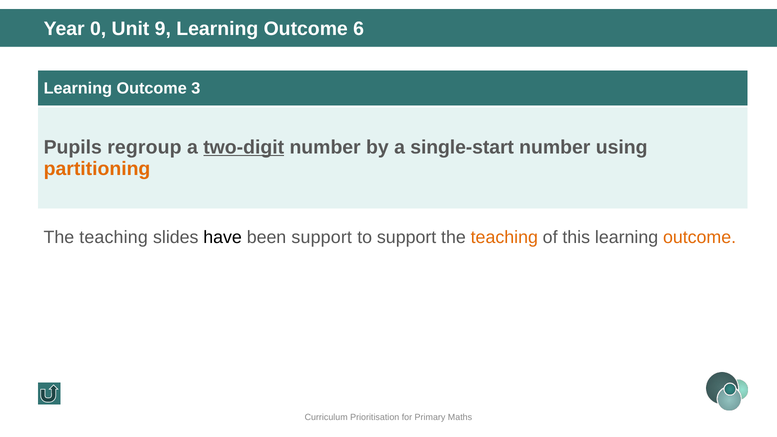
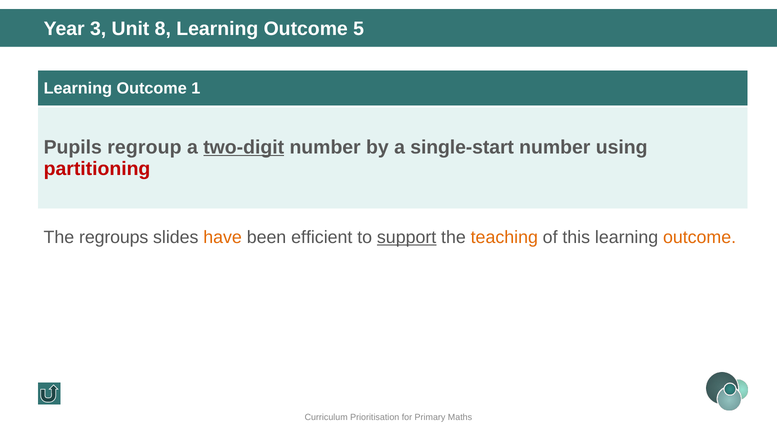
0: 0 -> 3
9: 9 -> 8
6: 6 -> 5
3: 3 -> 1
partitioning colour: orange -> red
teaching at (114, 238): teaching -> regroups
have colour: black -> orange
been support: support -> efficient
support at (407, 238) underline: none -> present
